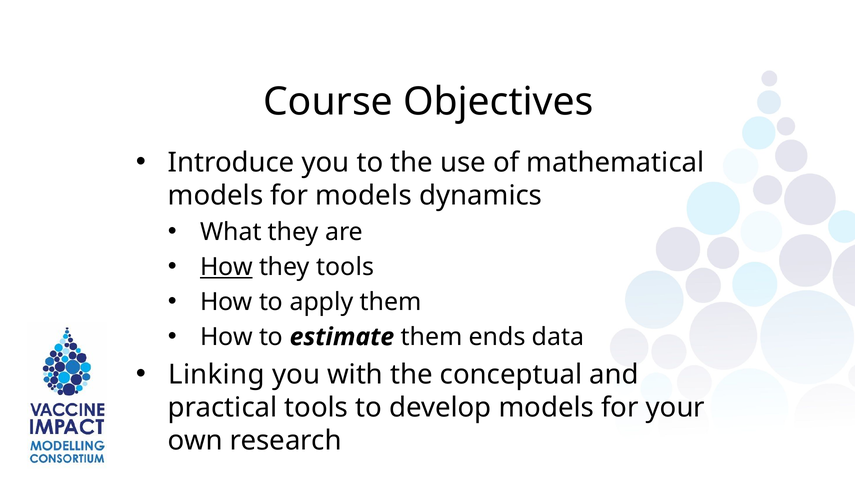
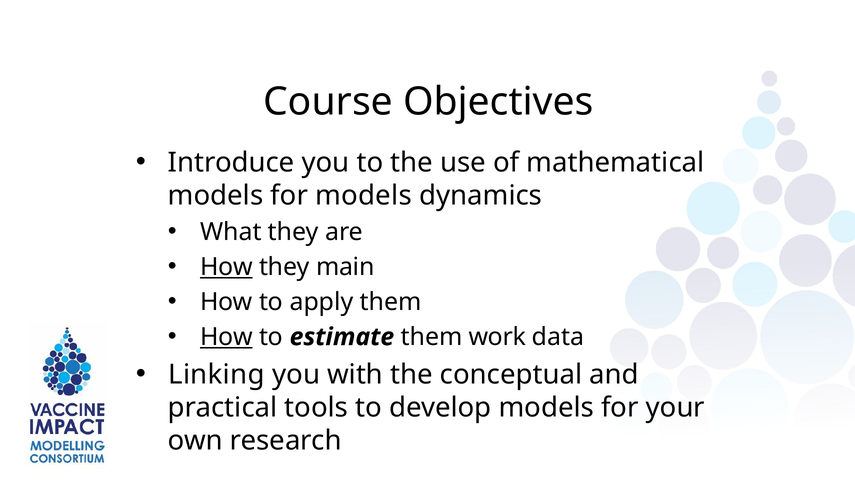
they tools: tools -> main
How at (226, 337) underline: none -> present
ends: ends -> work
